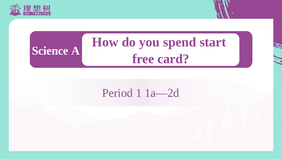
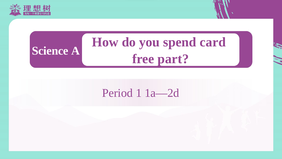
start: start -> card
card: card -> part
